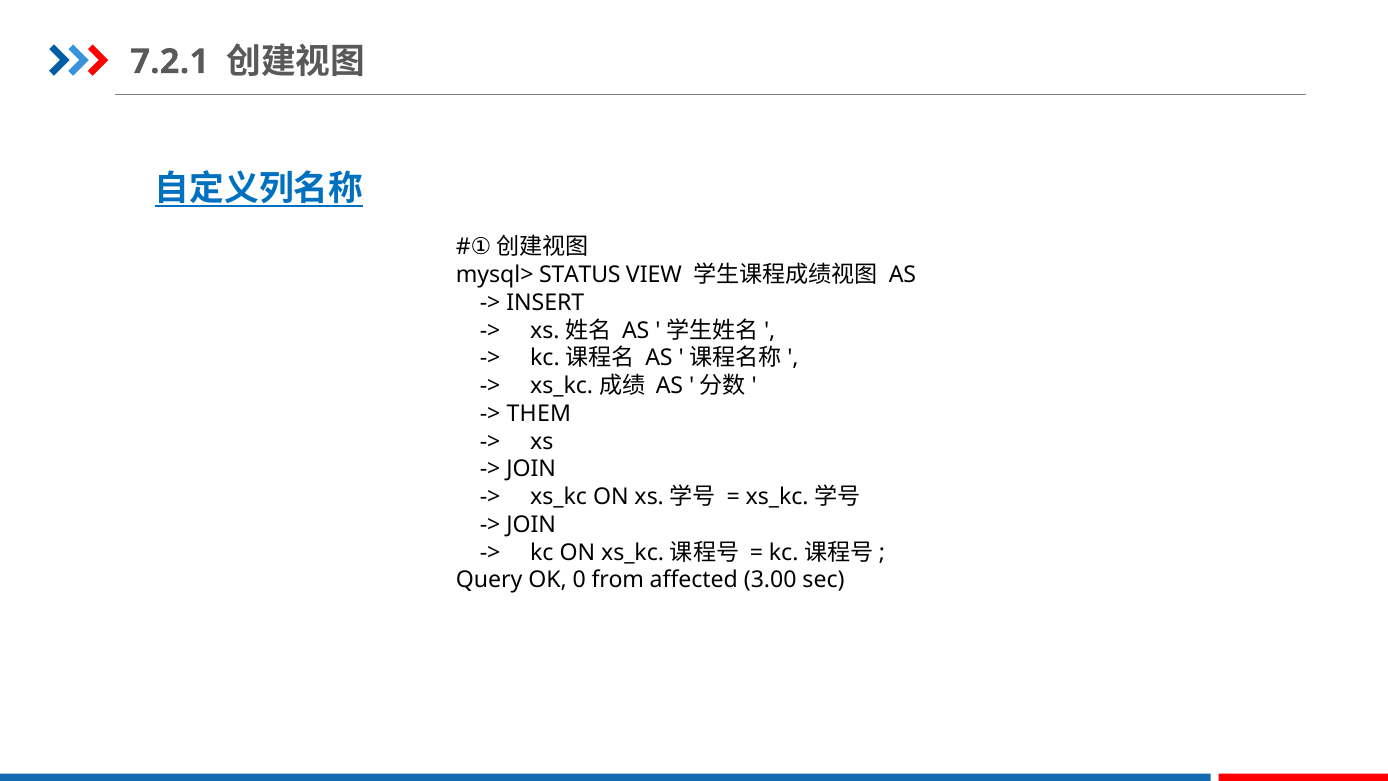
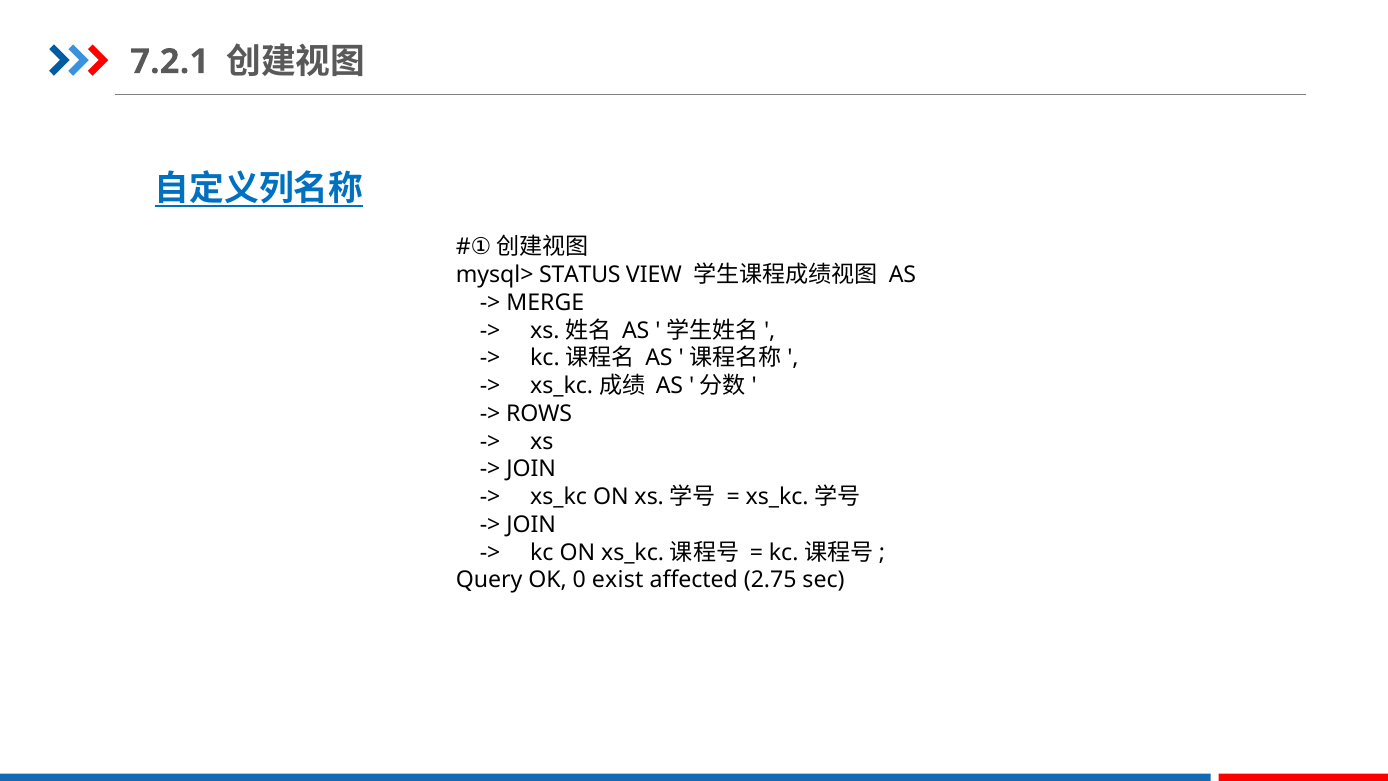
INSERT: INSERT -> MERGE
THEM: THEM -> ROWS
from: from -> exist
3.00: 3.00 -> 2.75
